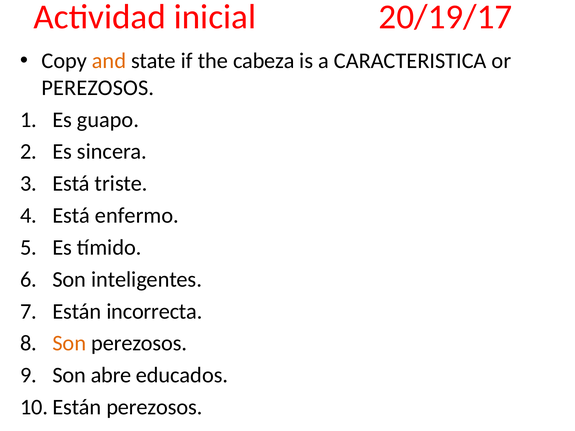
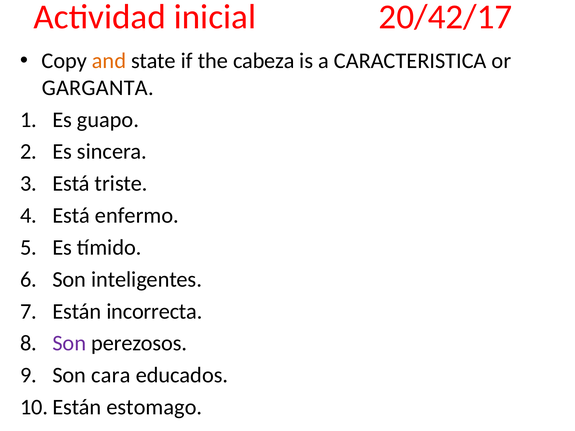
20/19/17: 20/19/17 -> 20/42/17
PEREZOSOS at (98, 88): PEREZOSOS -> GARGANTA
Son at (69, 343) colour: orange -> purple
abre: abre -> cara
perezosos at (154, 407): perezosos -> estomago
